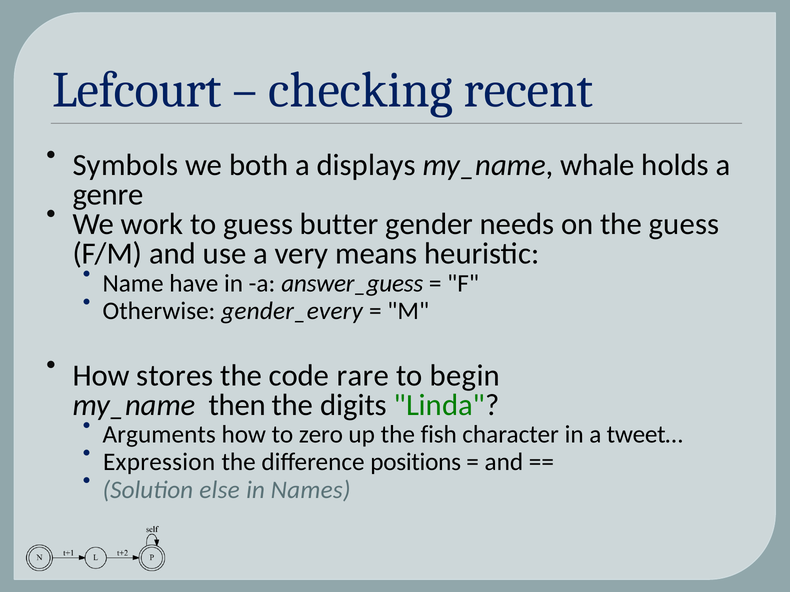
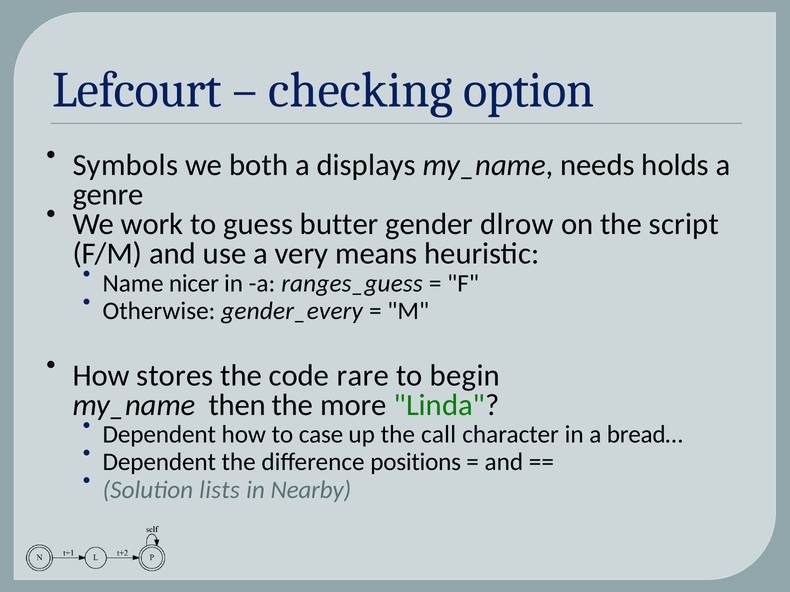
recent: recent -> option
whale: whale -> needs
needs: needs -> dlrow
the guess: guess -> script
have: have -> nicer
answer_guess: answer_guess -> ranges_guess
digits: digits -> more
Arguments at (159, 435): Arguments -> Dependent
zero: zero -> case
fish: fish -> call
tweet…: tweet… -> bread…
Expression at (159, 463): Expression -> Dependent
else: else -> lists
Names: Names -> Nearby
